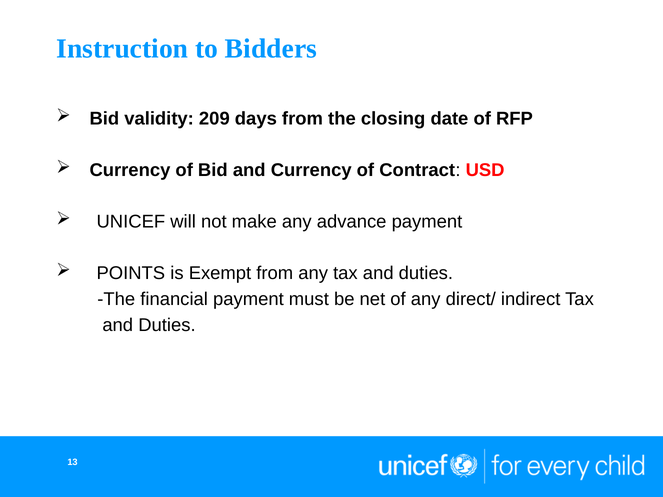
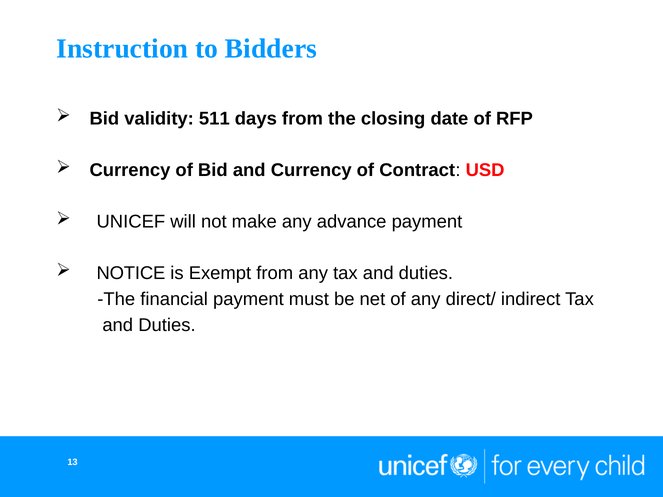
209: 209 -> 511
POINTS: POINTS -> NOTICE
